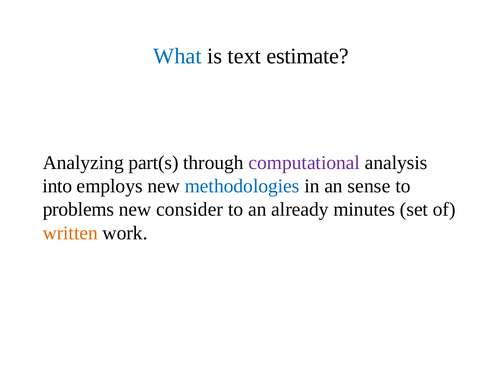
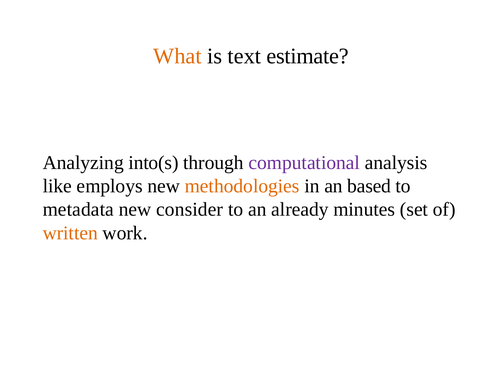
What colour: blue -> orange
part(s: part(s -> into(s
into: into -> like
methodologies colour: blue -> orange
sense: sense -> based
problems: problems -> metadata
